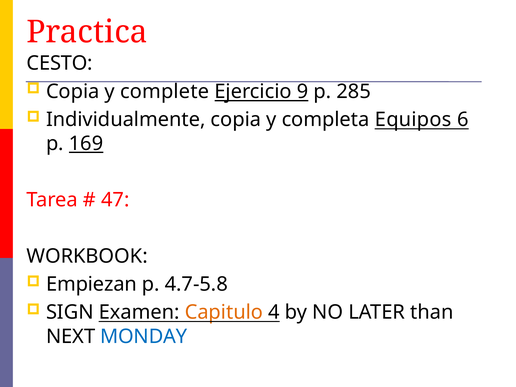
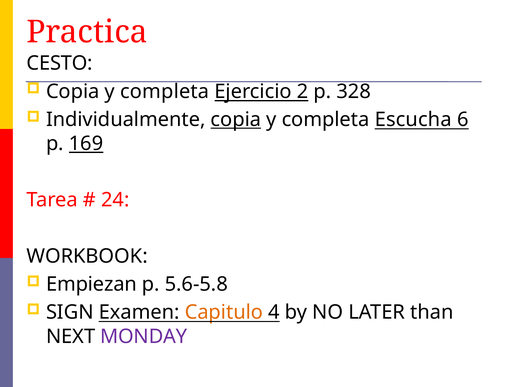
complete at (165, 91): complete -> completa
9: 9 -> 2
285: 285 -> 328
copia at (236, 120) underline: none -> present
Equipos: Equipos -> Escucha
47: 47 -> 24
4.7-5.8: 4.7-5.8 -> 5.6-5.8
MONDAY colour: blue -> purple
